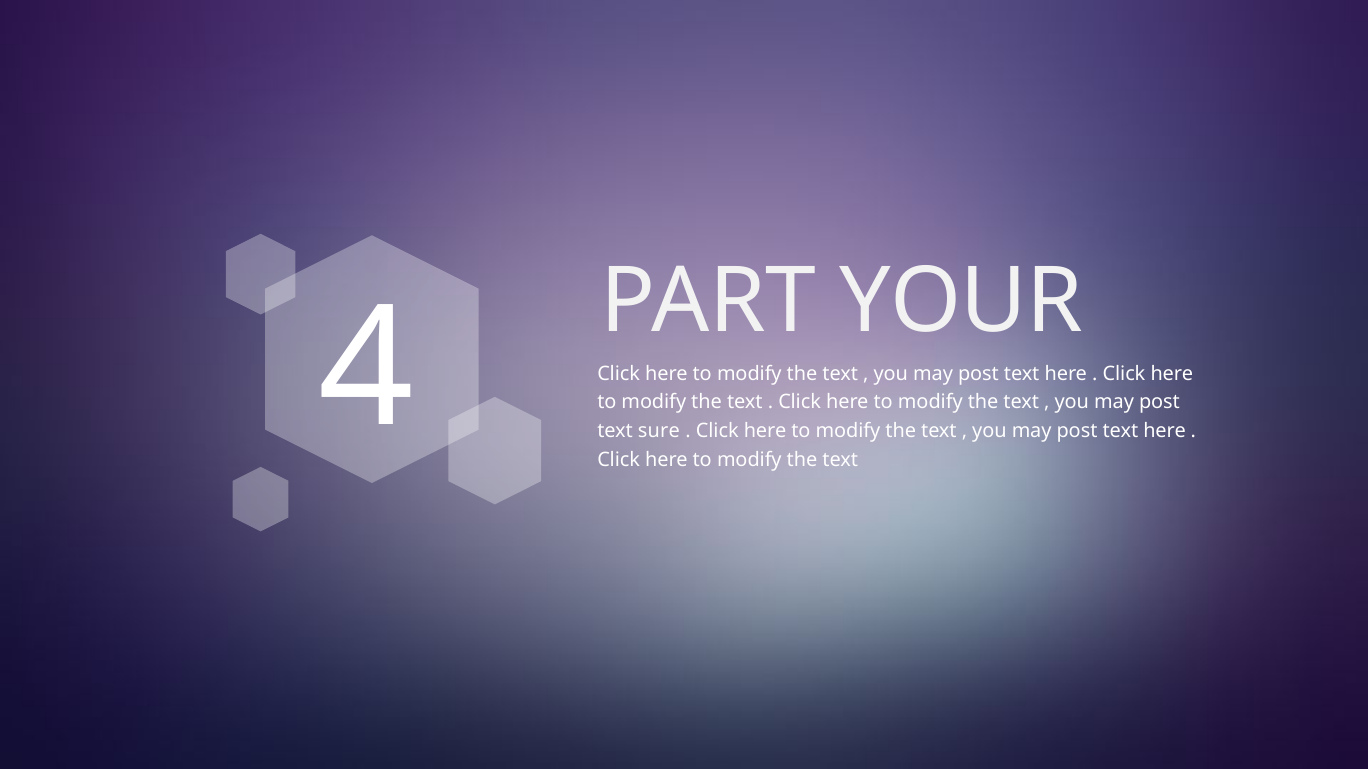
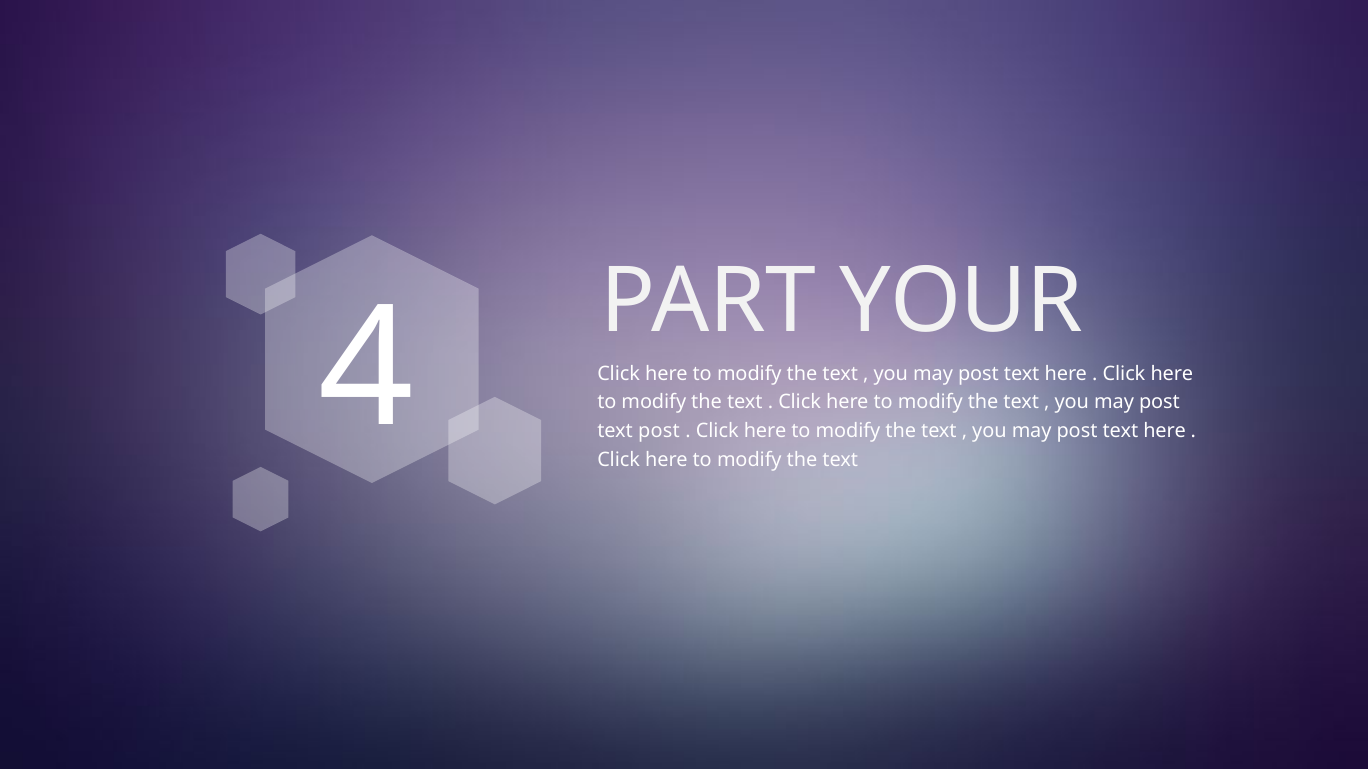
text sure: sure -> post
